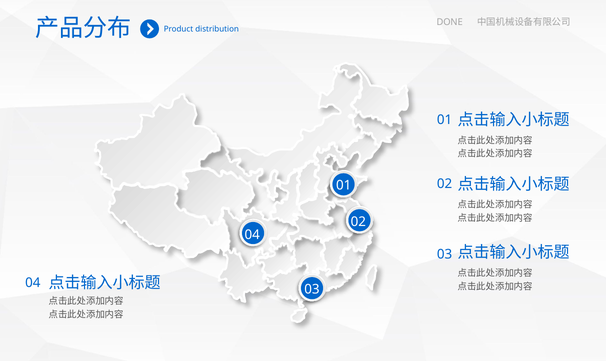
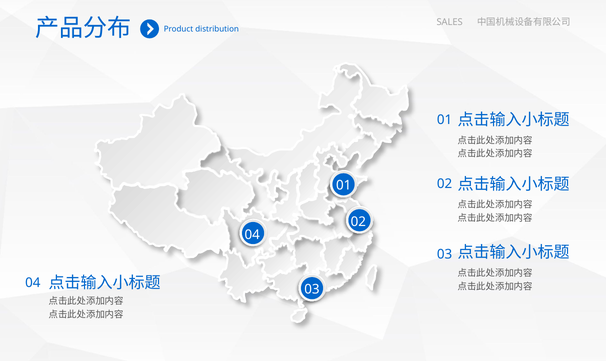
DONE: DONE -> SALES
